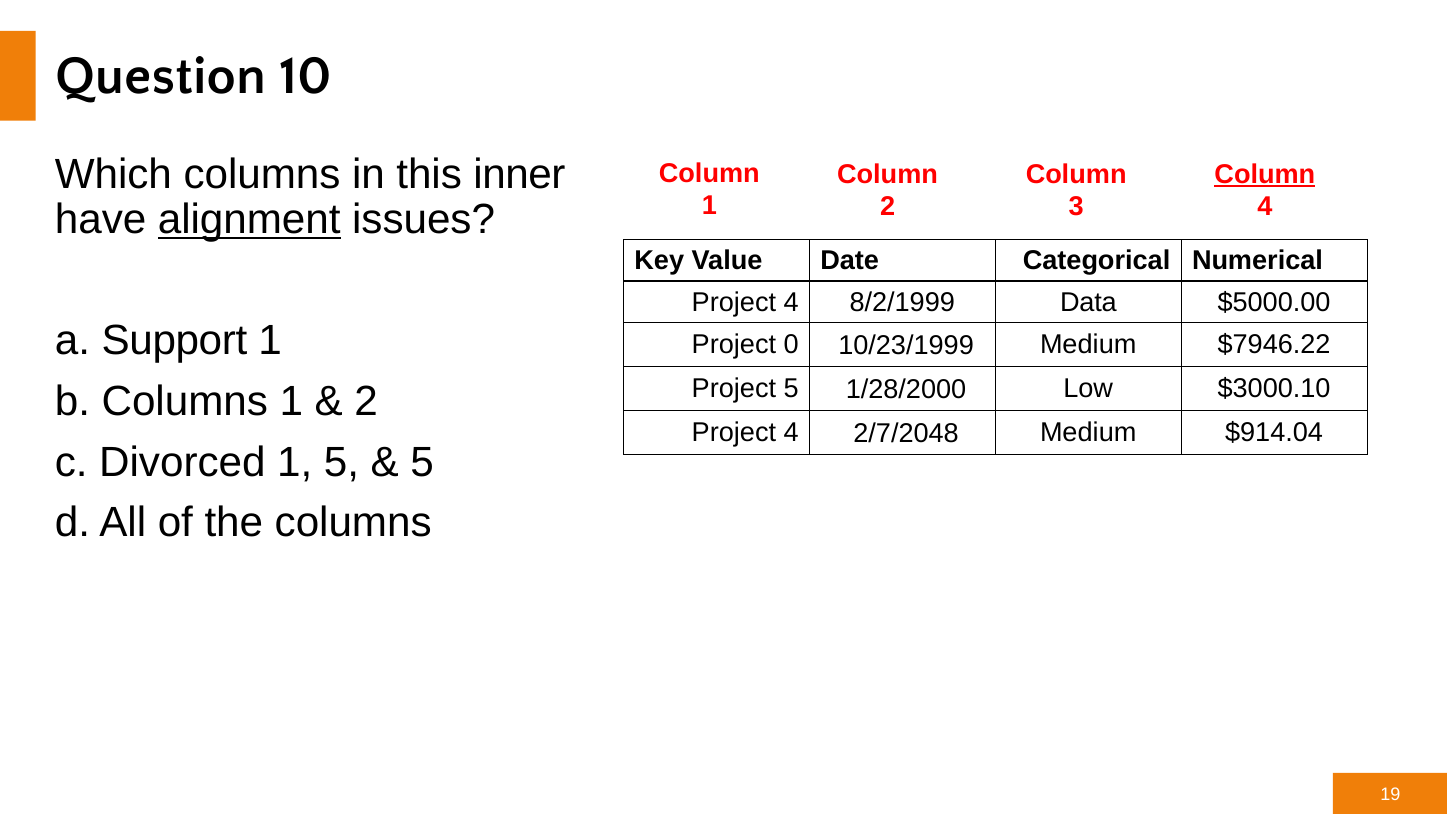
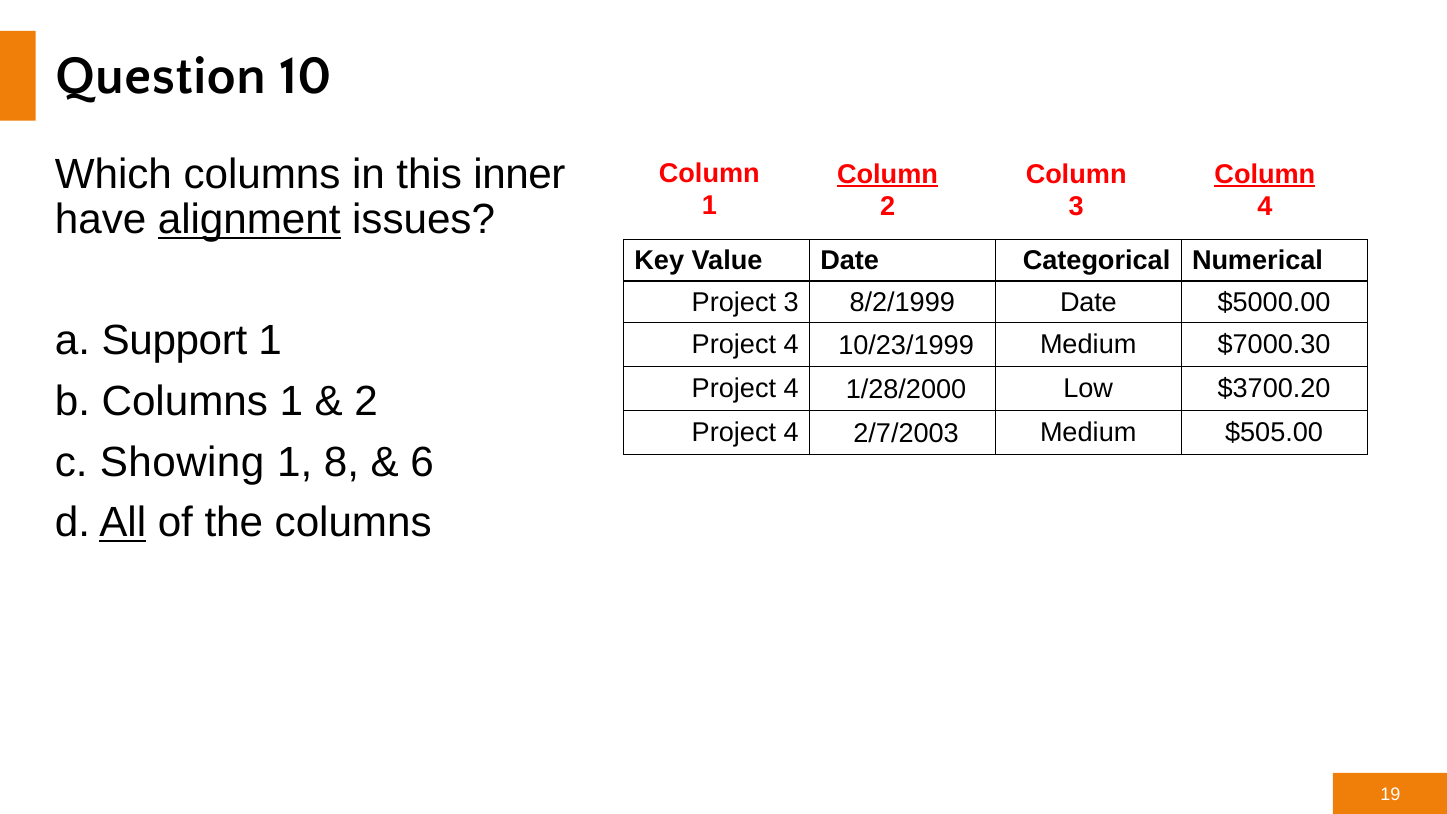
Column at (888, 174) underline: none -> present
4 at (791, 302): 4 -> 3
8/2/1999 Data: Data -> Date
0 at (791, 345): 0 -> 4
$7946.22: $7946.22 -> $7000.30
5 at (791, 389): 5 -> 4
$3000.10: $3000.10 -> $3700.20
2/7/2048: 2/7/2048 -> 2/7/2003
$914.04: $914.04 -> $505.00
Divorced: Divorced -> Showing
1 5: 5 -> 8
5 at (422, 462): 5 -> 6
All underline: none -> present
